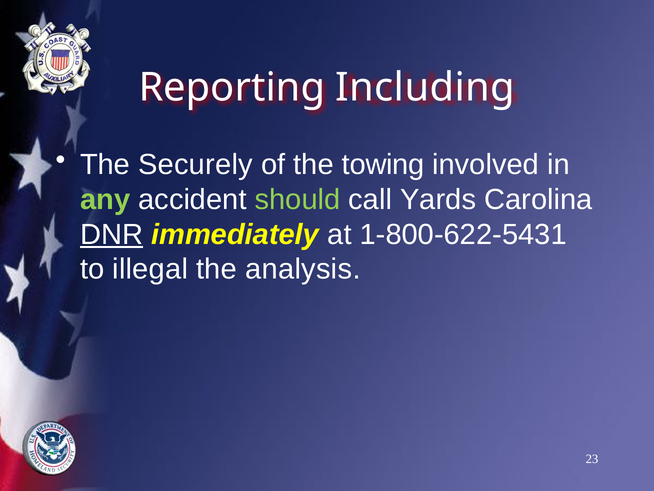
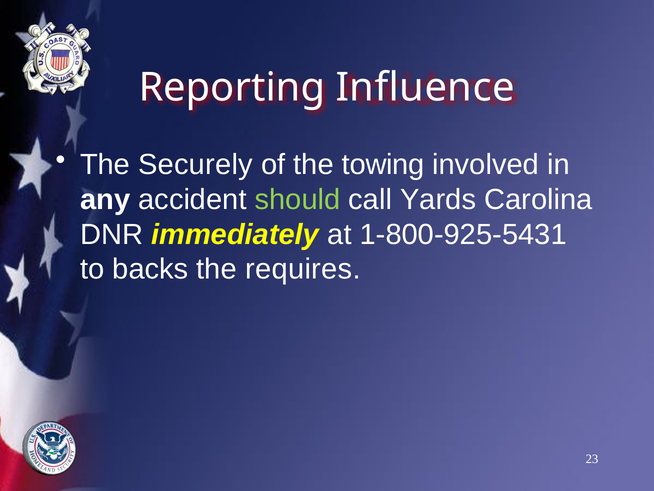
Including: Including -> Influence
any colour: light green -> white
DNR underline: present -> none
1-800-622-5431: 1-800-622-5431 -> 1-800-925-5431
illegal: illegal -> backs
analysis: analysis -> requires
